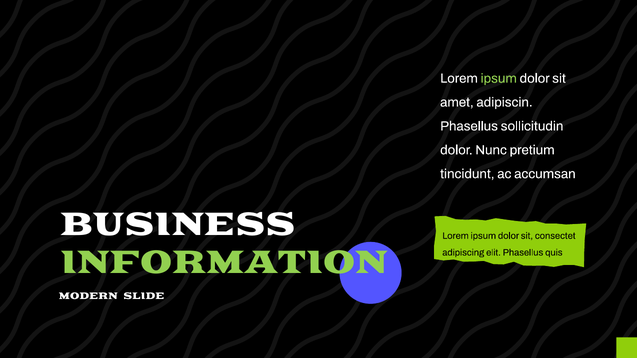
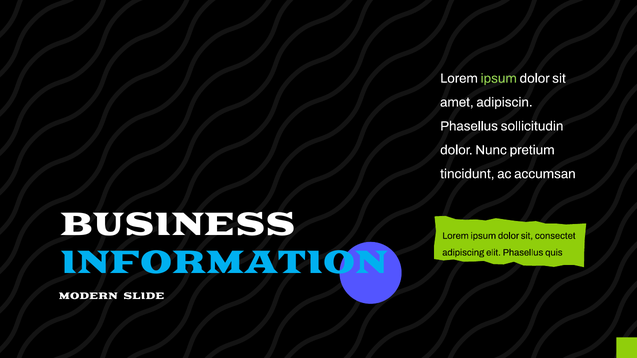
INFORMATION colour: light green -> light blue
